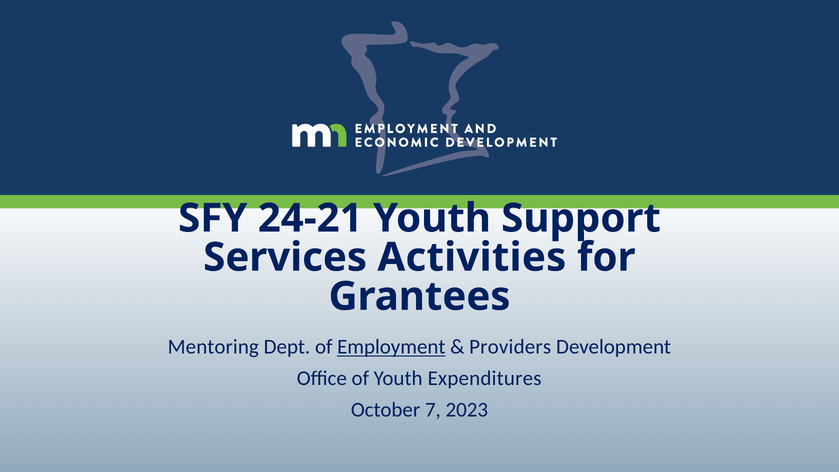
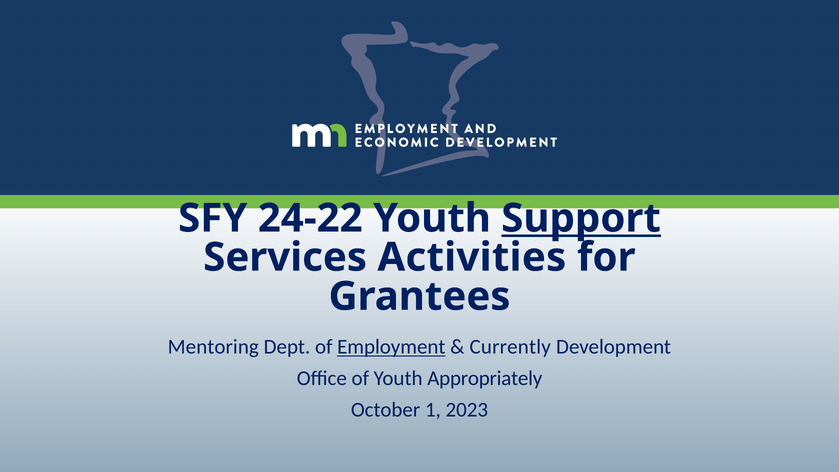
24-21: 24-21 -> 24-22
Support underline: none -> present
Providers: Providers -> Currently
Expenditures: Expenditures -> Appropriately
7: 7 -> 1
